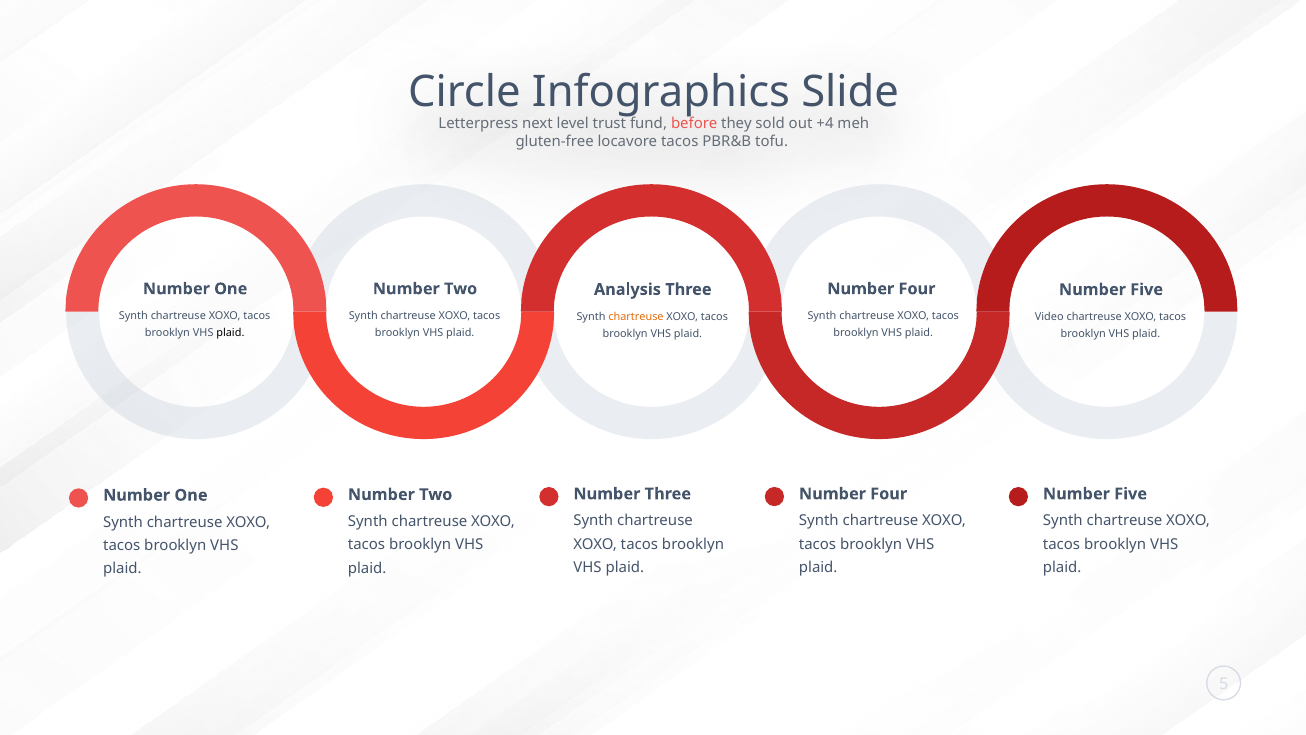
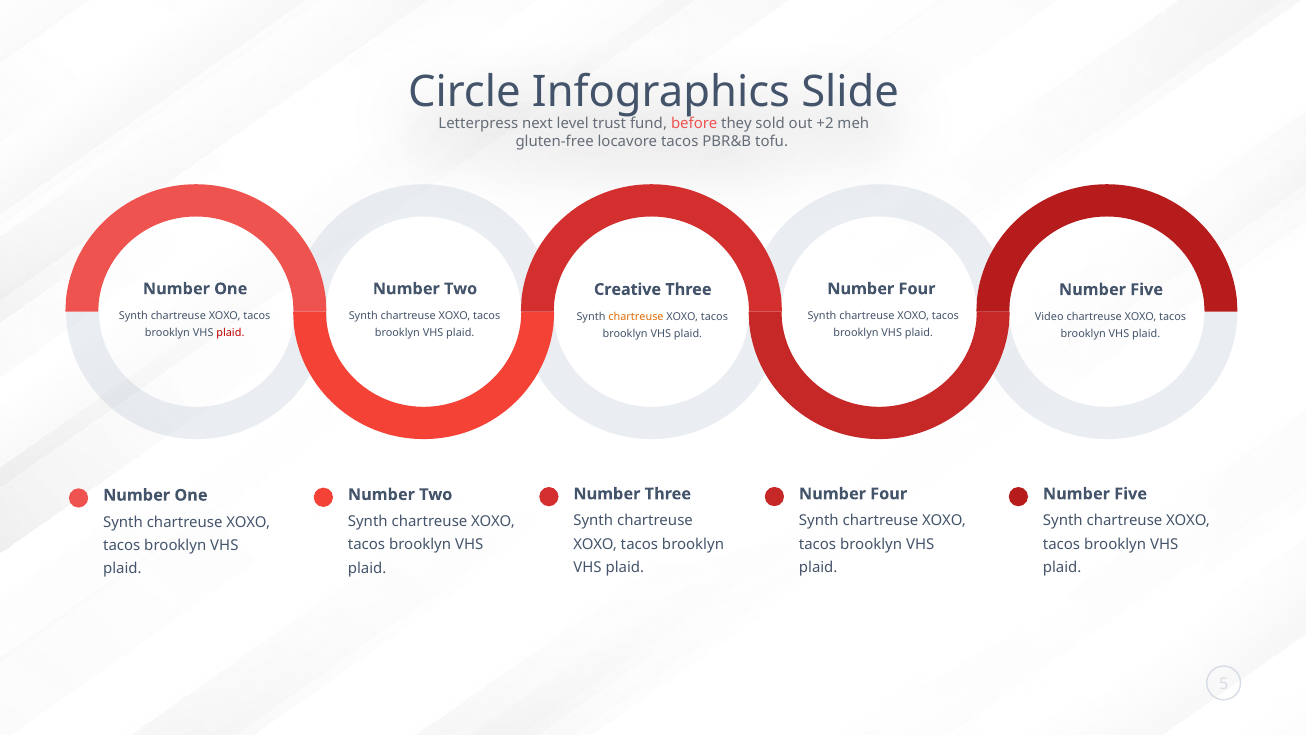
+4: +4 -> +2
Analysis: Analysis -> Creative
plaid at (230, 333) colour: black -> red
